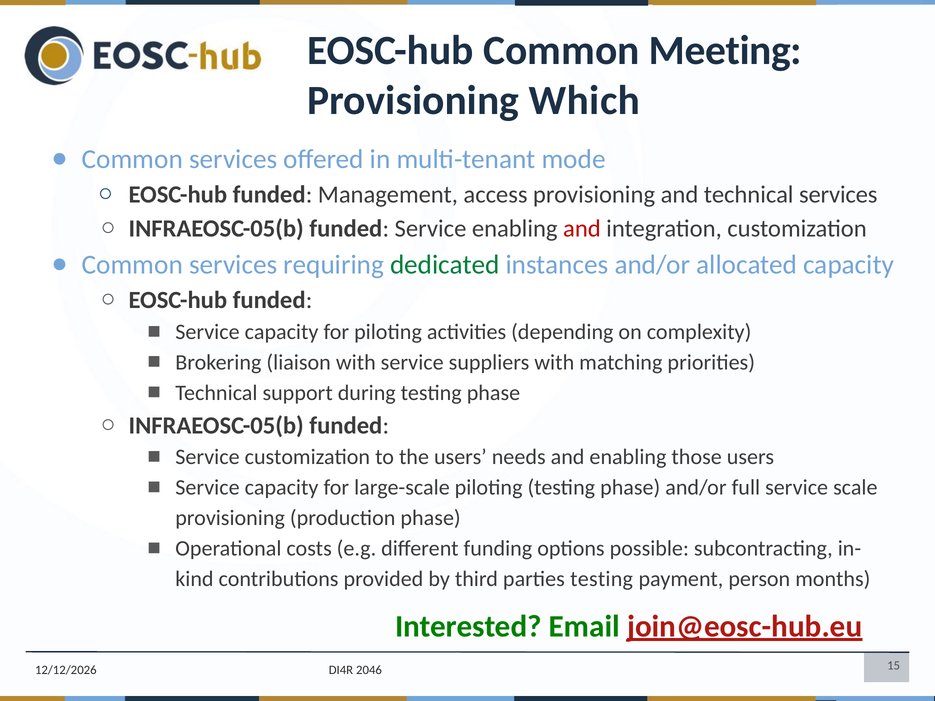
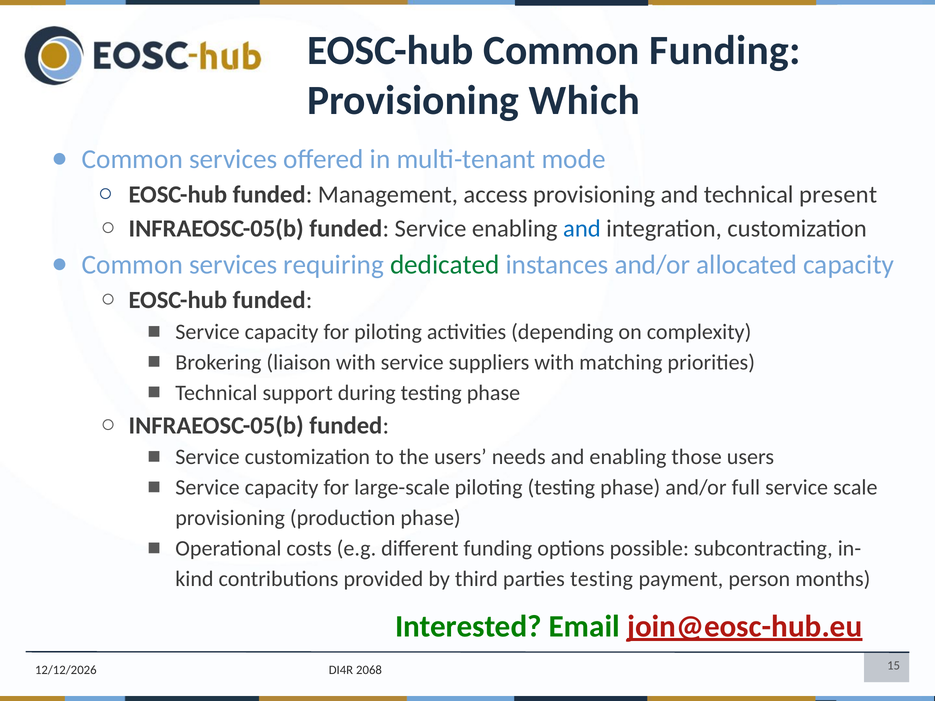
Common Meeting: Meeting -> Funding
technical services: services -> present
and at (582, 229) colour: red -> blue
2046: 2046 -> 2068
